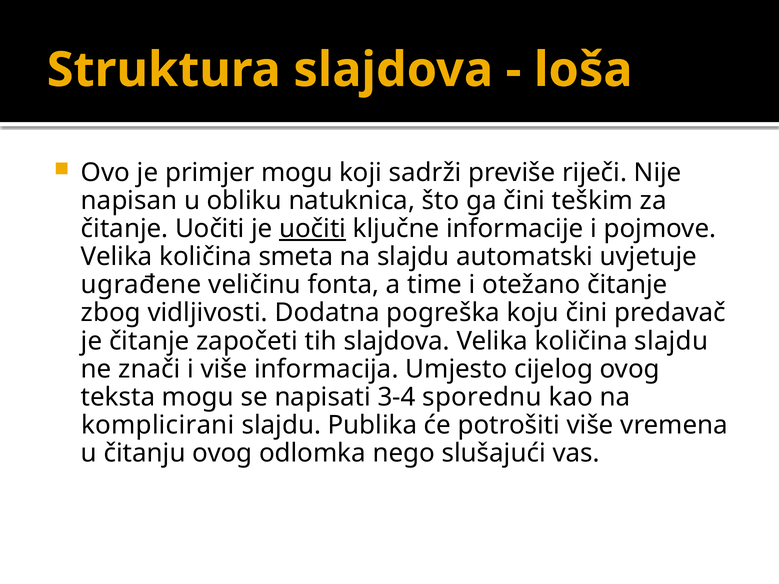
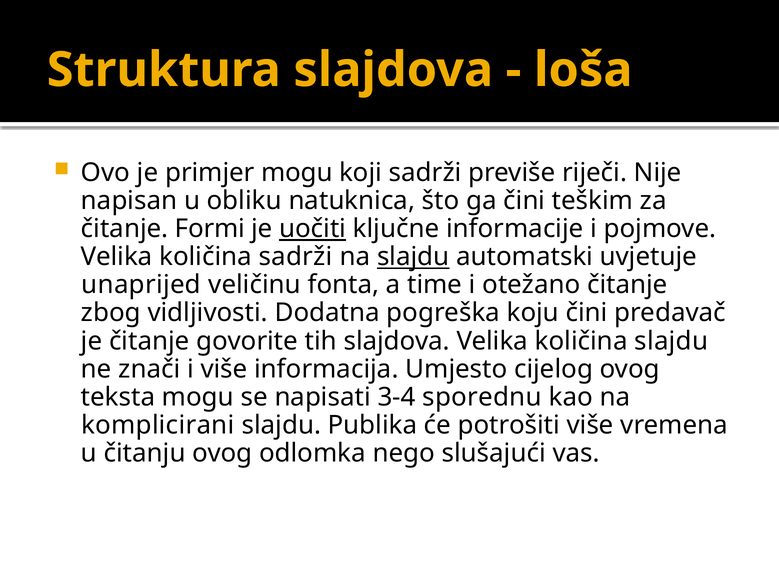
čitanje Uočiti: Uočiti -> Formi
količina smeta: smeta -> sadrži
slajdu at (413, 257) underline: none -> present
ugrađene: ugrađene -> unaprijed
započeti: započeti -> govorite
